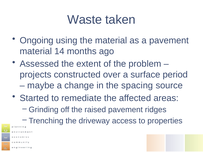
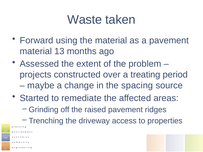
Ongoing: Ongoing -> Forward
14: 14 -> 13
surface: surface -> treating
